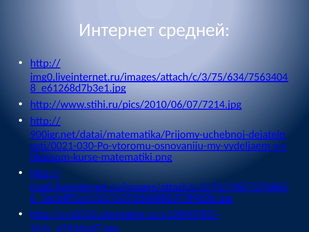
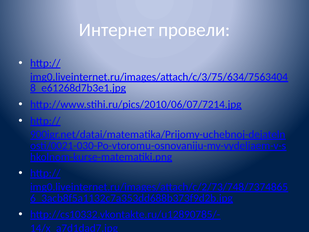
средней: средней -> провели
